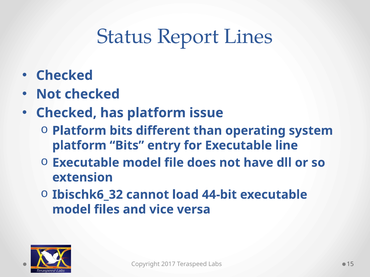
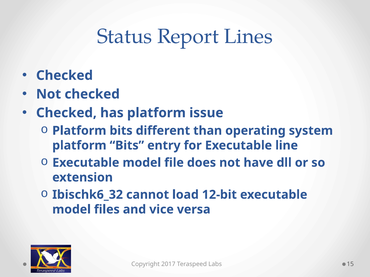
44-bit: 44-bit -> 12-bit
